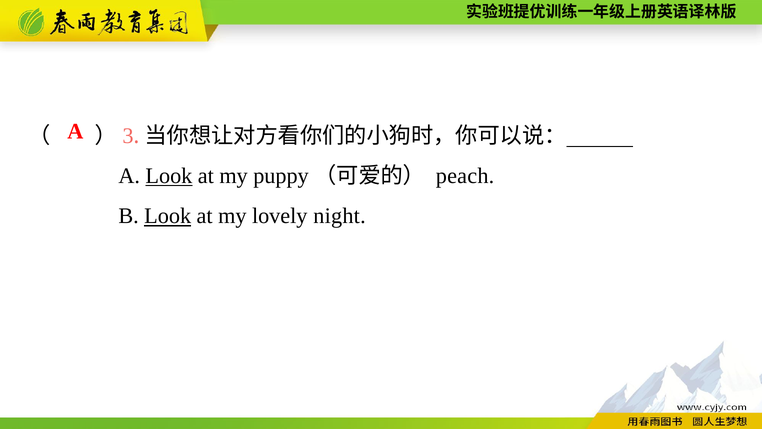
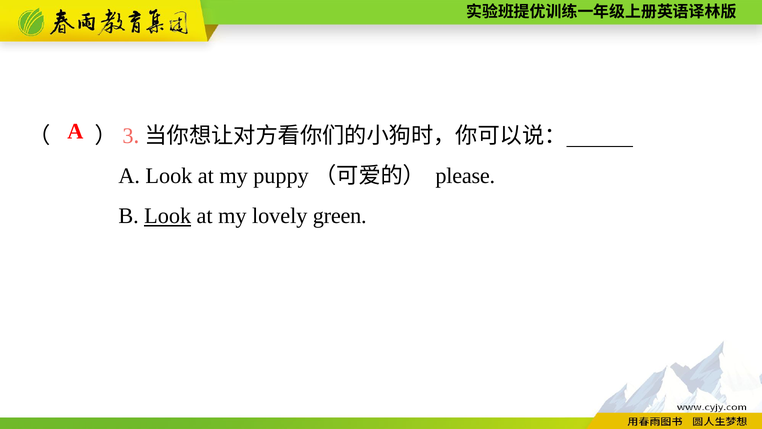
Look at (169, 176) underline: present -> none
peach: peach -> please
night: night -> green
